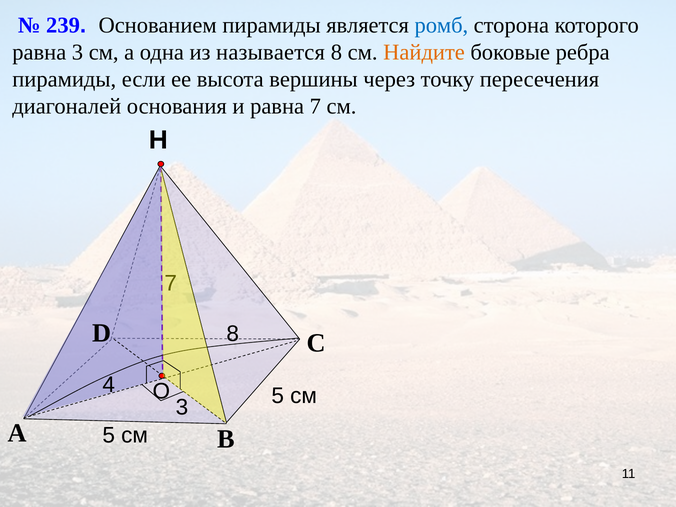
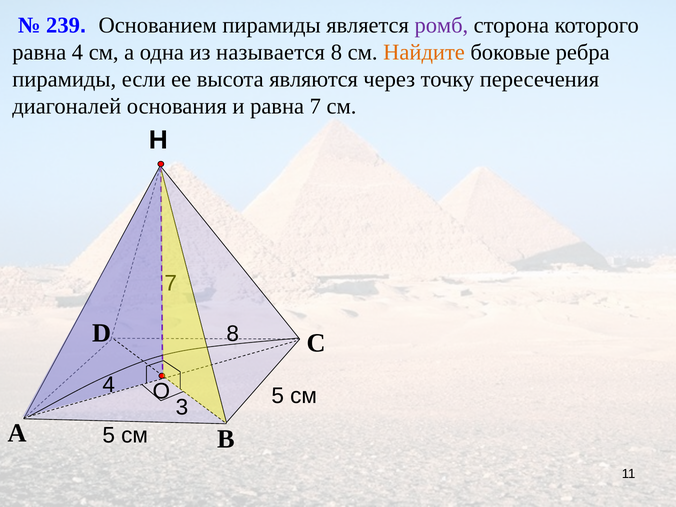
ромб colour: blue -> purple
равна 3: 3 -> 4
вершины: вершины -> являются
